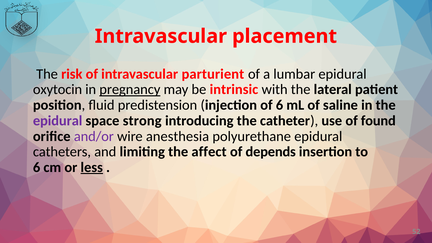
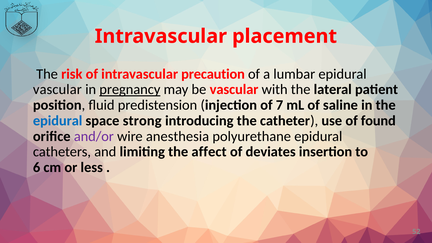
parturient: parturient -> precaution
oxytocin at (57, 90): oxytocin -> vascular
be intrinsic: intrinsic -> vascular
of 6: 6 -> 7
epidural at (58, 121) colour: purple -> blue
depends: depends -> deviates
less underline: present -> none
